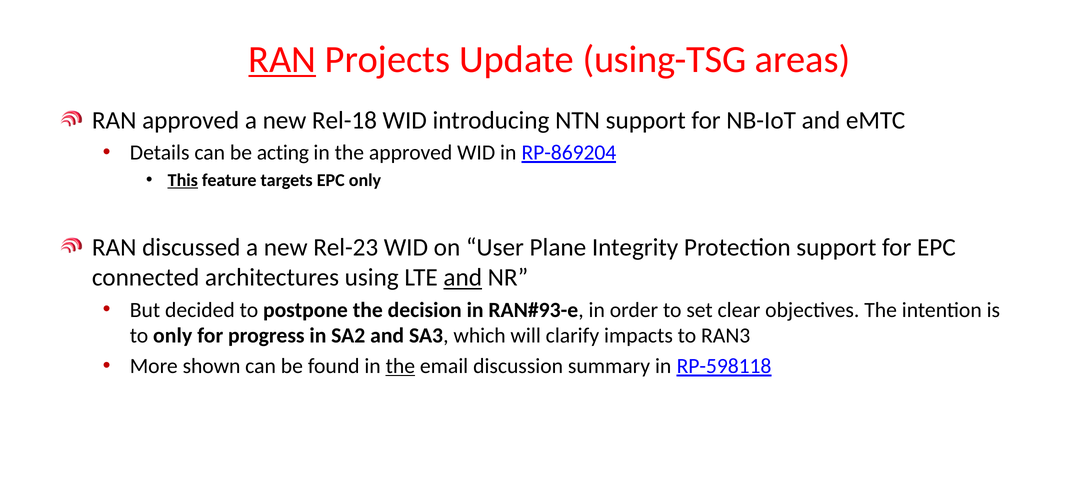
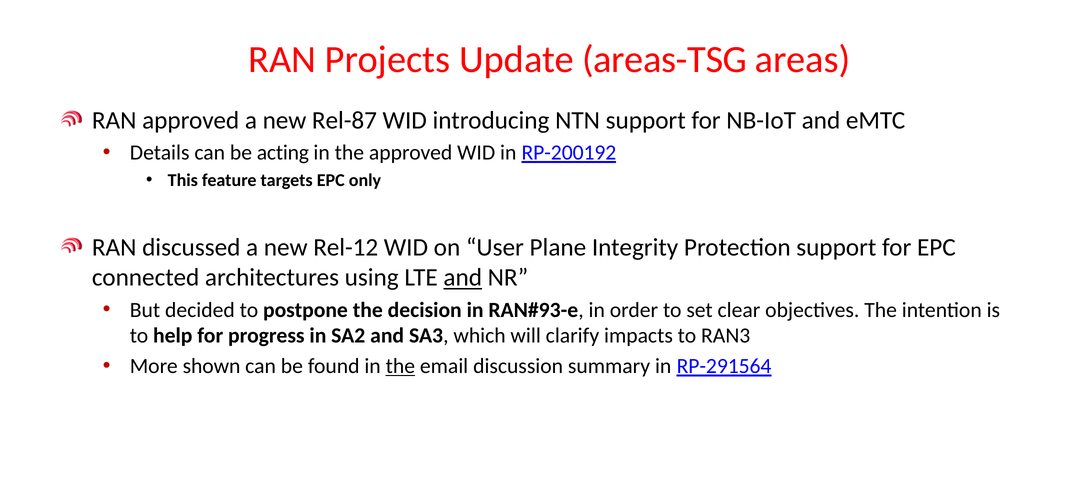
RAN at (282, 59) underline: present -> none
using-TSG: using-TSG -> areas-TSG
Rel-18: Rel-18 -> Rel-87
RP-869204: RP-869204 -> RP-200192
This underline: present -> none
Rel-23: Rel-23 -> Rel-12
to only: only -> help
RP-598118: RP-598118 -> RP-291564
